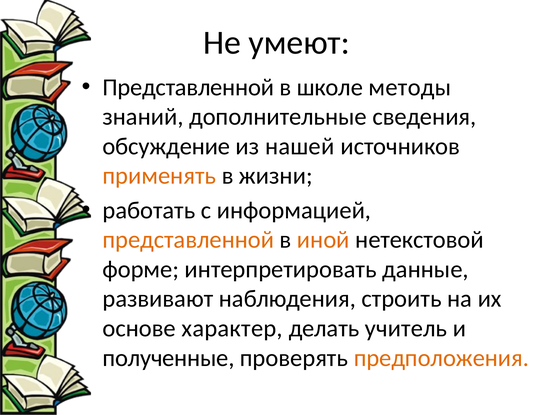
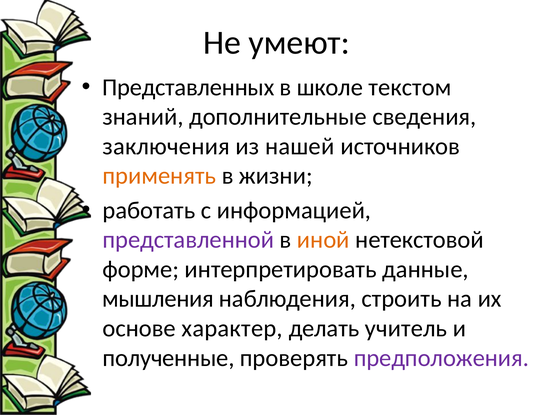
Представленной at (188, 87): Представленной -> Представленных
методы: методы -> текстом
обсуждение: обсуждение -> заключения
представленной at (188, 240) colour: orange -> purple
развивают: развивают -> мышления
предположения colour: orange -> purple
